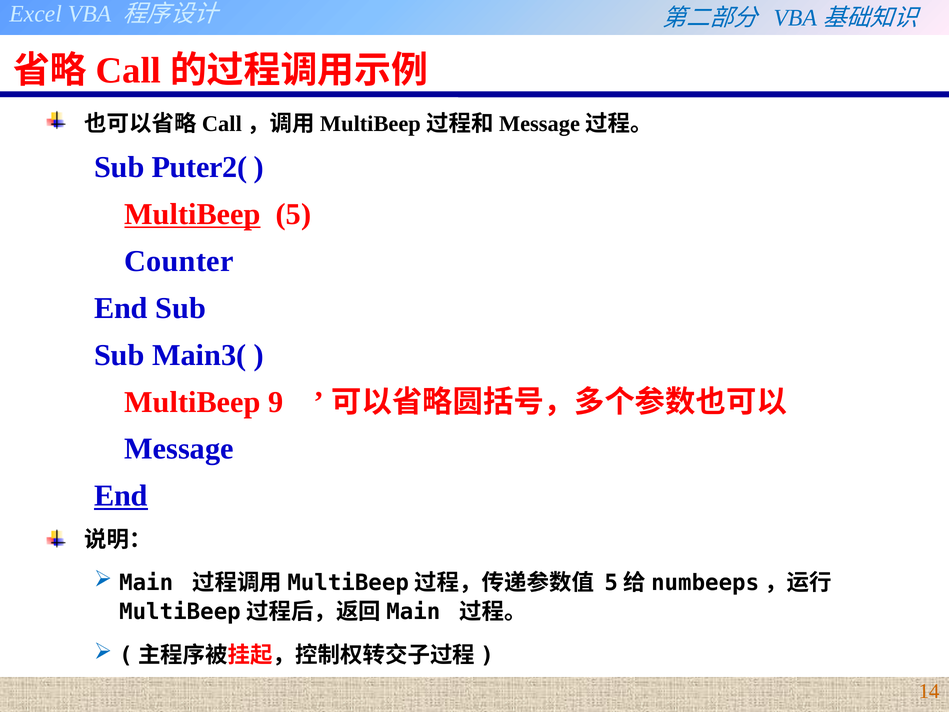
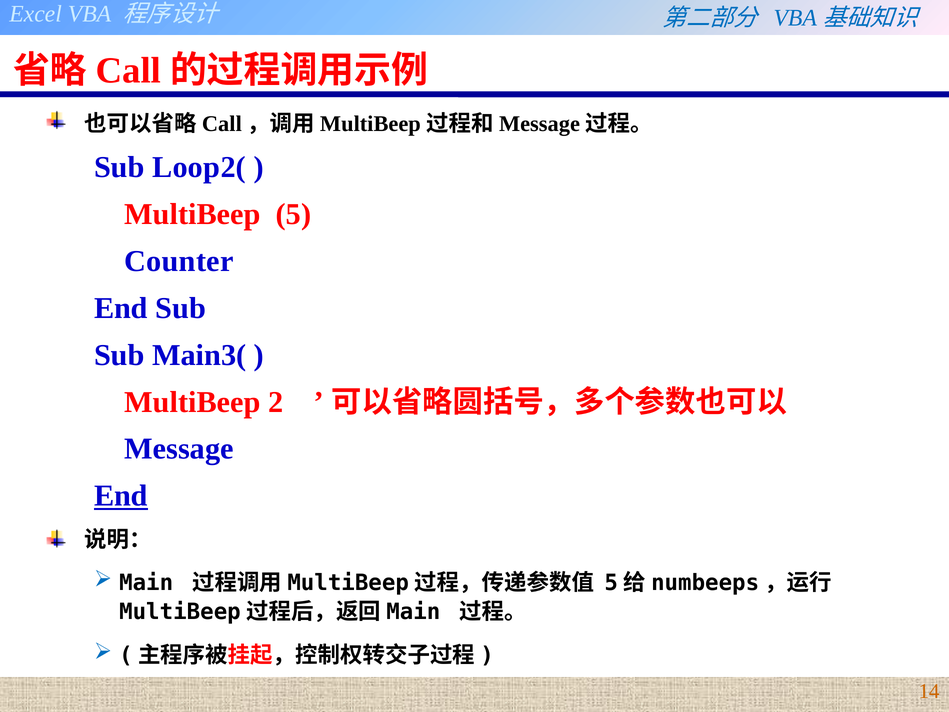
Puter2(: Puter2( -> Loop2(
MultiBeep at (193, 214) underline: present -> none
9: 9 -> 2
